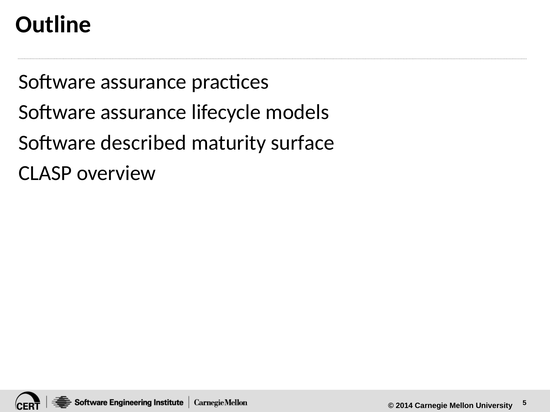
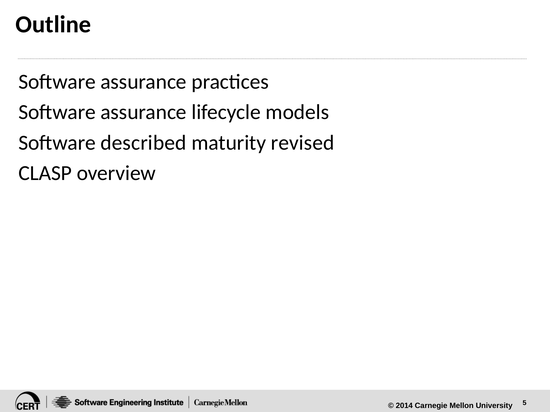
surface: surface -> revised
